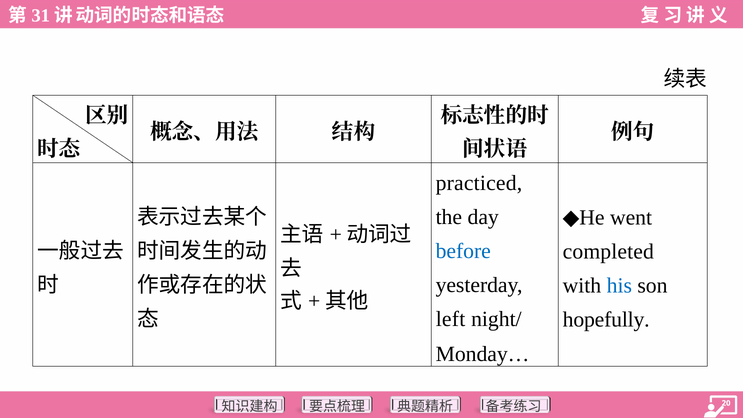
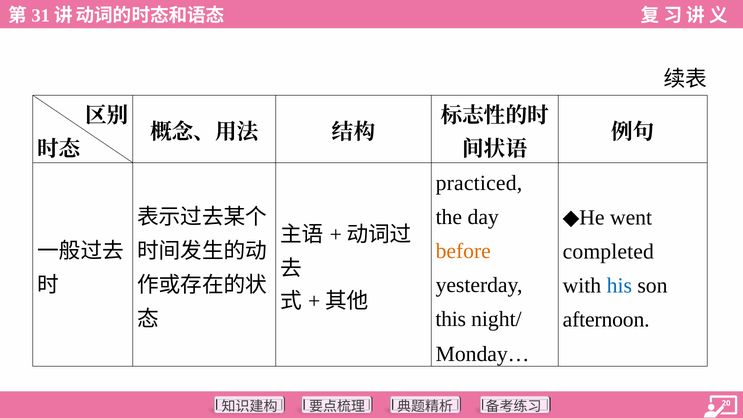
before colour: blue -> orange
left: left -> this
hopefully: hopefully -> afternoon
